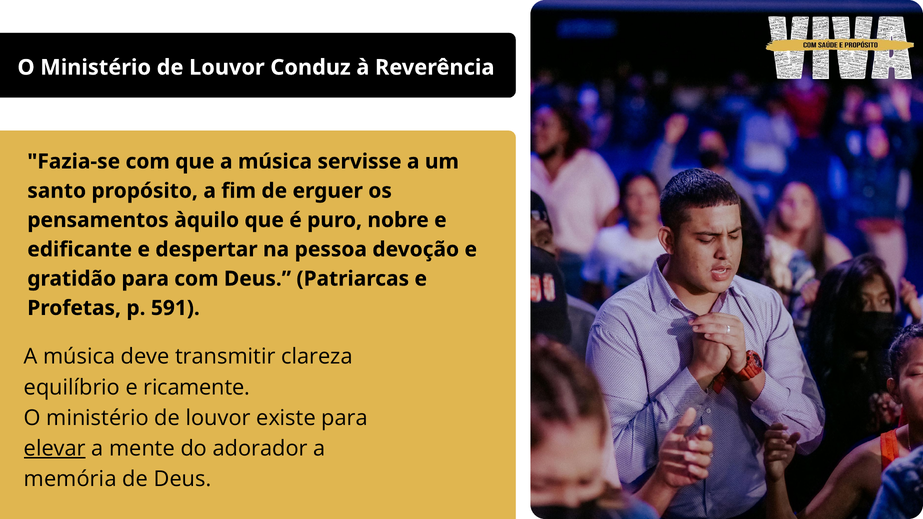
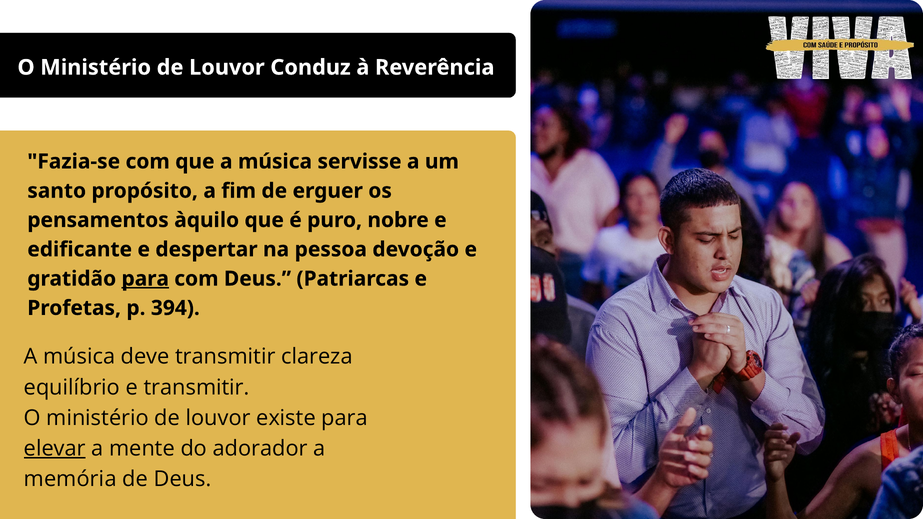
para at (145, 279) underline: none -> present
591: 591 -> 394
e ricamente: ricamente -> transmitir
